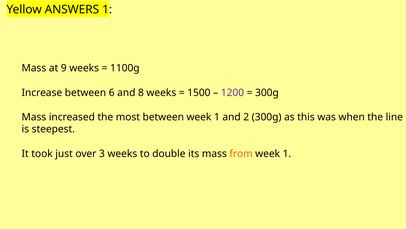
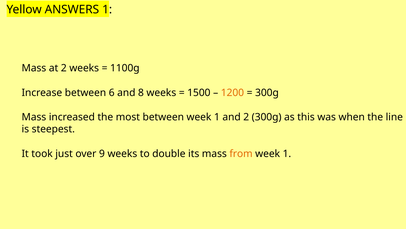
at 9: 9 -> 2
1200 colour: purple -> orange
3: 3 -> 9
